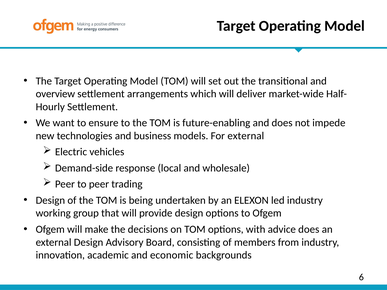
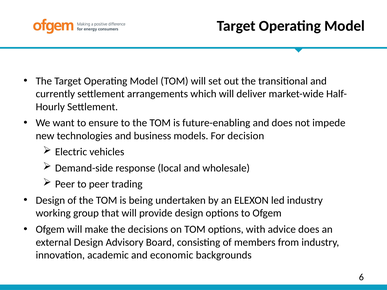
overview: overview -> currently
For external: external -> decision
